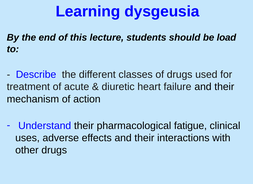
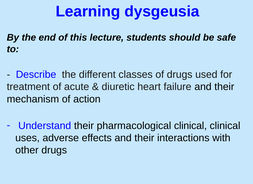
load: load -> safe
pharmacological fatigue: fatigue -> clinical
